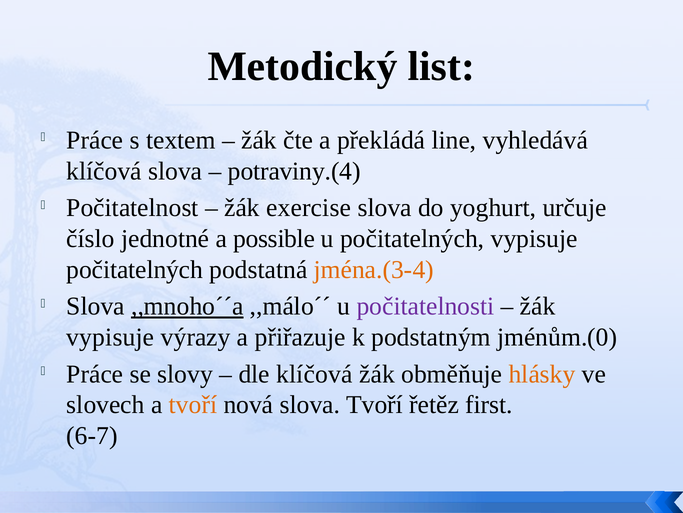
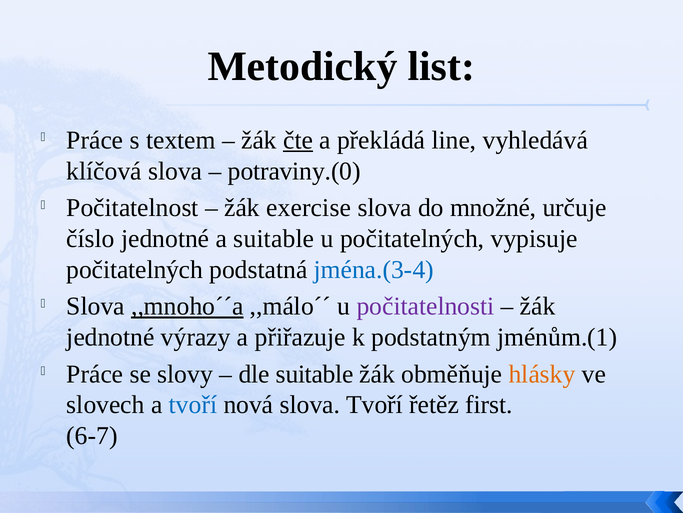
čte underline: none -> present
potraviny.(4: potraviny.(4 -> potraviny.(0
yoghurt: yoghurt -> množné
a possible: possible -> suitable
jména.(3-4 colour: orange -> blue
vypisuje at (110, 337): vypisuje -> jednotné
jménům.(0: jménům.(0 -> jménům.(1
dle klíčová: klíčová -> suitable
tvoří at (193, 404) colour: orange -> blue
